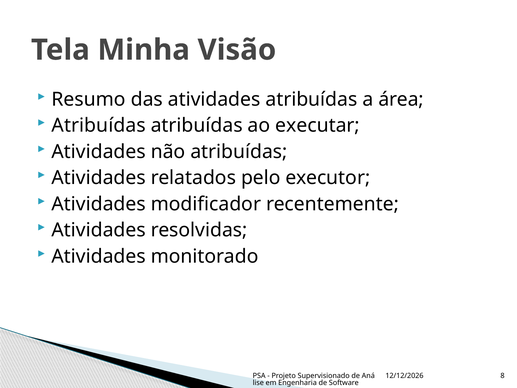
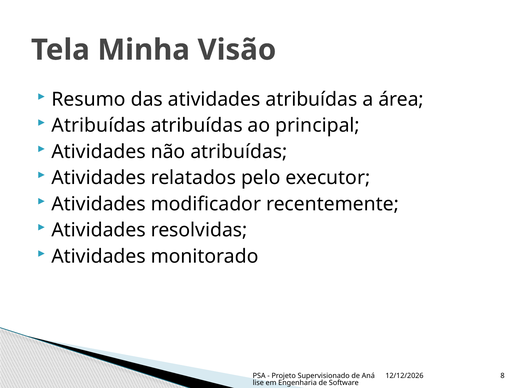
executar: executar -> principal
